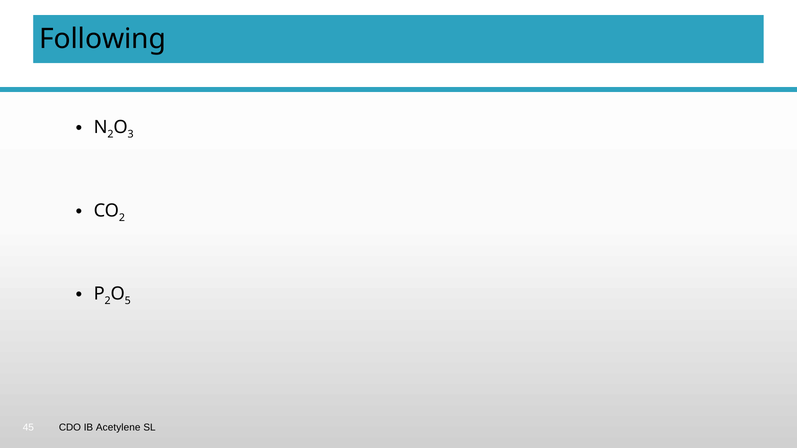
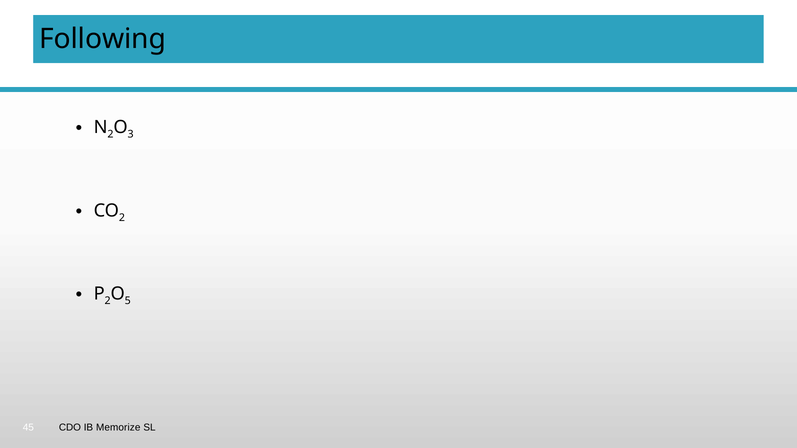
Acetylene: Acetylene -> Memorize
